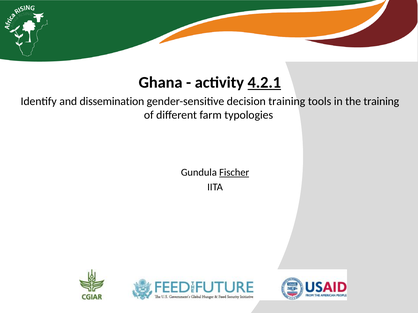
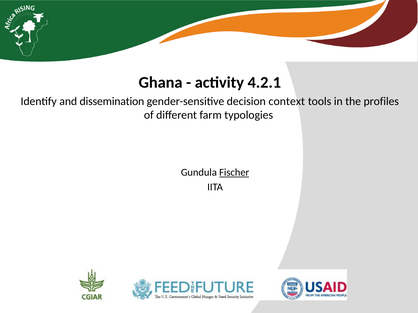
4.2.1 underline: present -> none
decision training: training -> context
the training: training -> profiles
